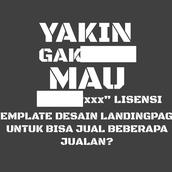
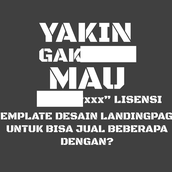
JUALAN: JUALAN -> DENGAN
